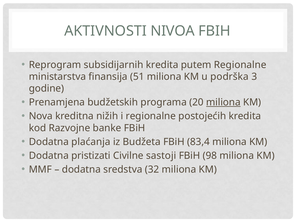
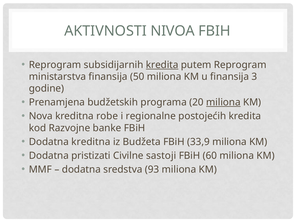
kredita at (162, 65) underline: none -> present
putem Regionalne: Regionalne -> Reprogram
51: 51 -> 50
u podrška: podrška -> finansija
nižih: nižih -> robe
Dodatna plaćanja: plaćanja -> kreditna
83,4: 83,4 -> 33,9
98: 98 -> 60
32: 32 -> 93
